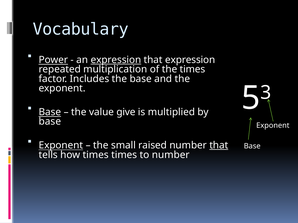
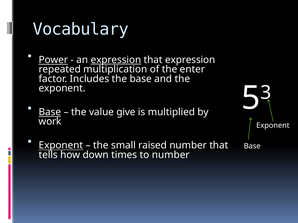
the times: times -> enter
base at (50, 122): base -> work
that at (219, 146) underline: present -> none
how times: times -> down
